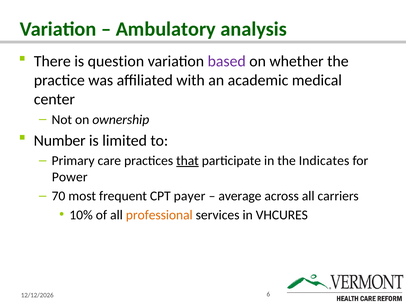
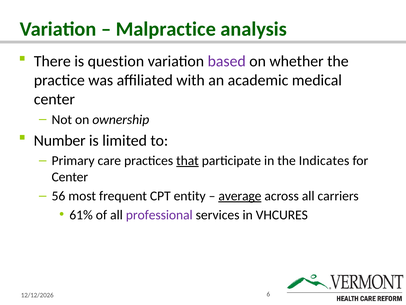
Ambulatory: Ambulatory -> Malpractice
Power at (70, 177): Power -> Center
70: 70 -> 56
payer: payer -> entity
average underline: none -> present
10%: 10% -> 61%
professional colour: orange -> purple
